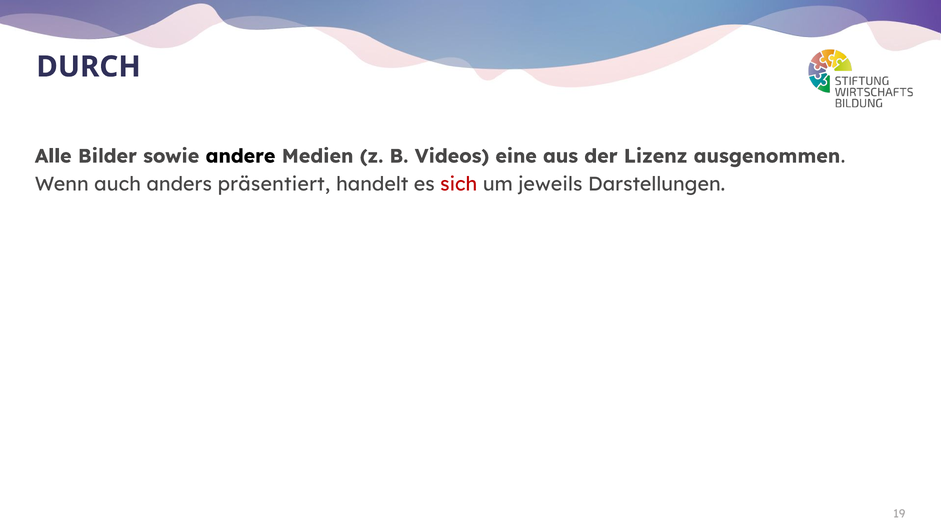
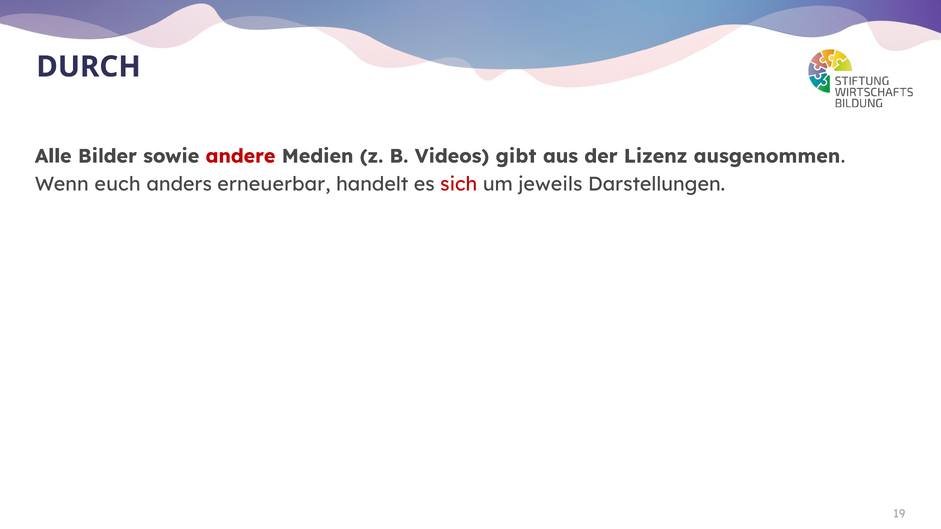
andere colour: black -> red
eine: eine -> gibt
auch: auch -> euch
präsentiert: präsentiert -> erneuerbar
